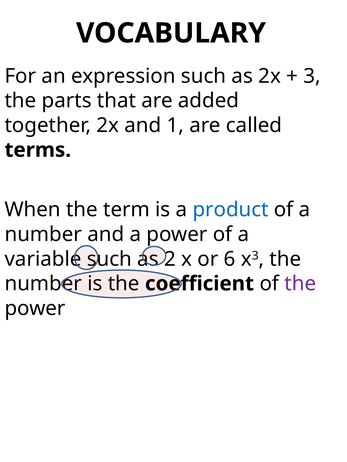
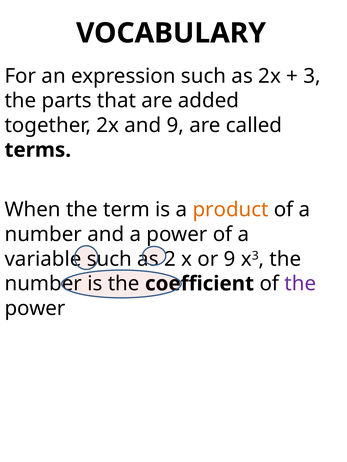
and 1: 1 -> 9
product colour: blue -> orange
or 6: 6 -> 9
